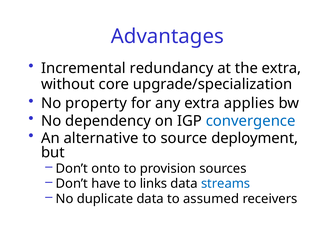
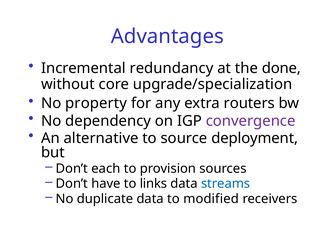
the extra: extra -> done
applies: applies -> routers
convergence colour: blue -> purple
onto: onto -> each
assumed: assumed -> modified
